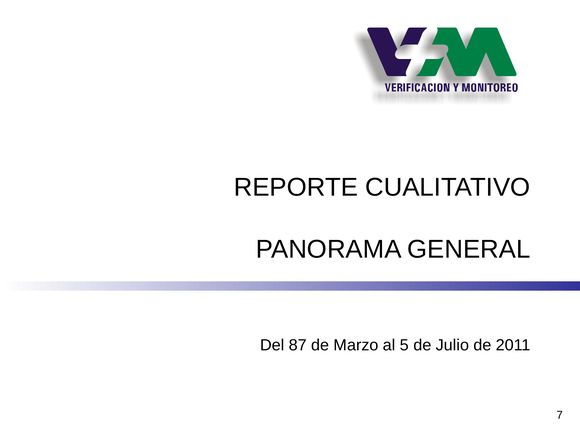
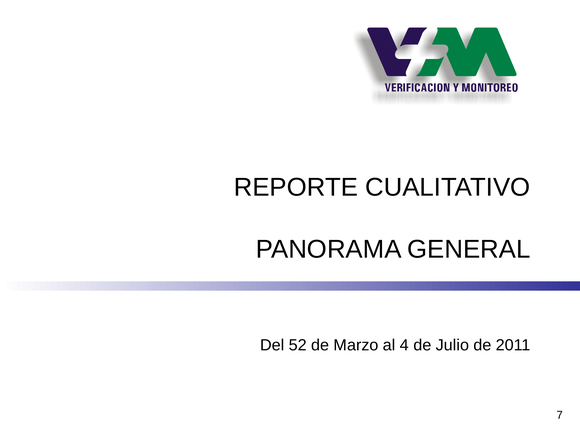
87: 87 -> 52
5: 5 -> 4
